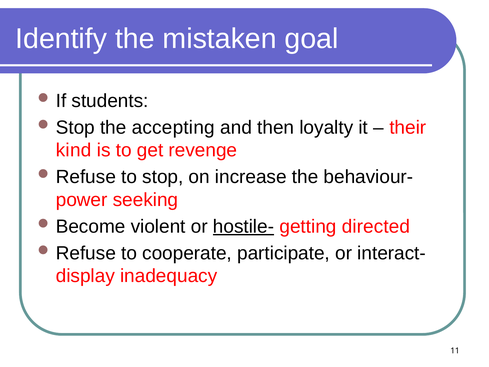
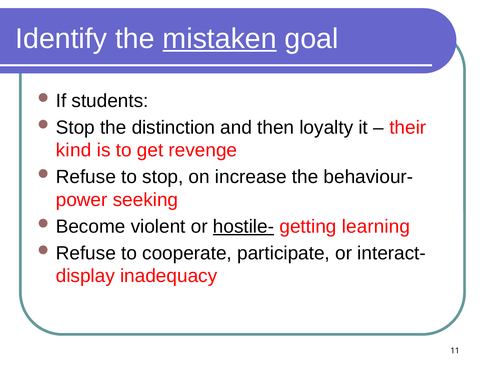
mistaken underline: none -> present
accepting: accepting -> distinction
directed: directed -> learning
